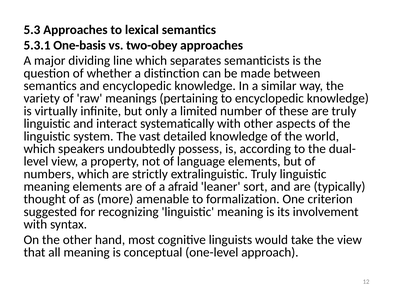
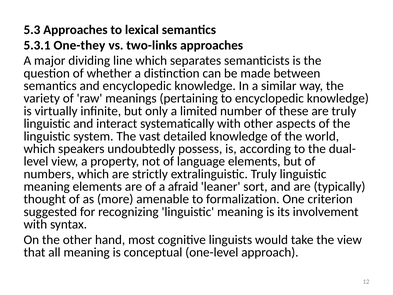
One-basis: One-basis -> One-they
two-obey: two-obey -> two-links
